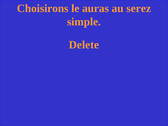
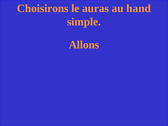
serez: serez -> hand
Delete: Delete -> Allons
